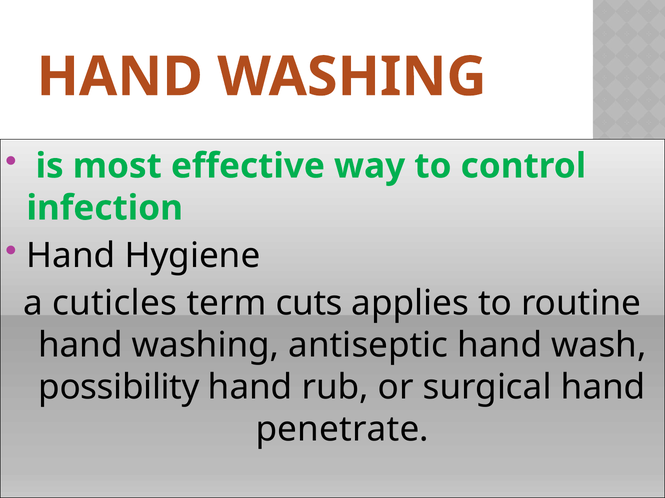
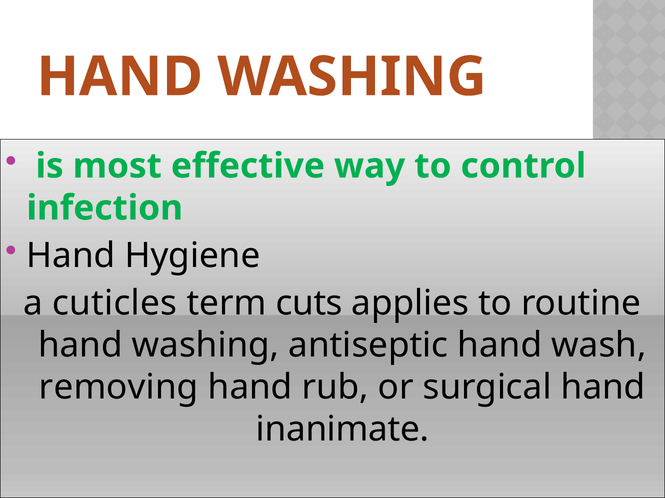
possibility: possibility -> removing
penetrate: penetrate -> inanimate
